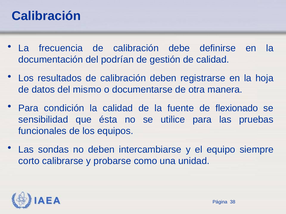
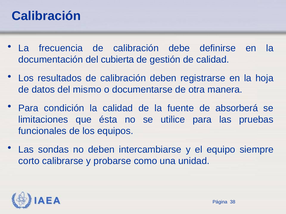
podrían: podrían -> cubierta
flexionado: flexionado -> absorberá
sensibilidad: sensibilidad -> limitaciones
